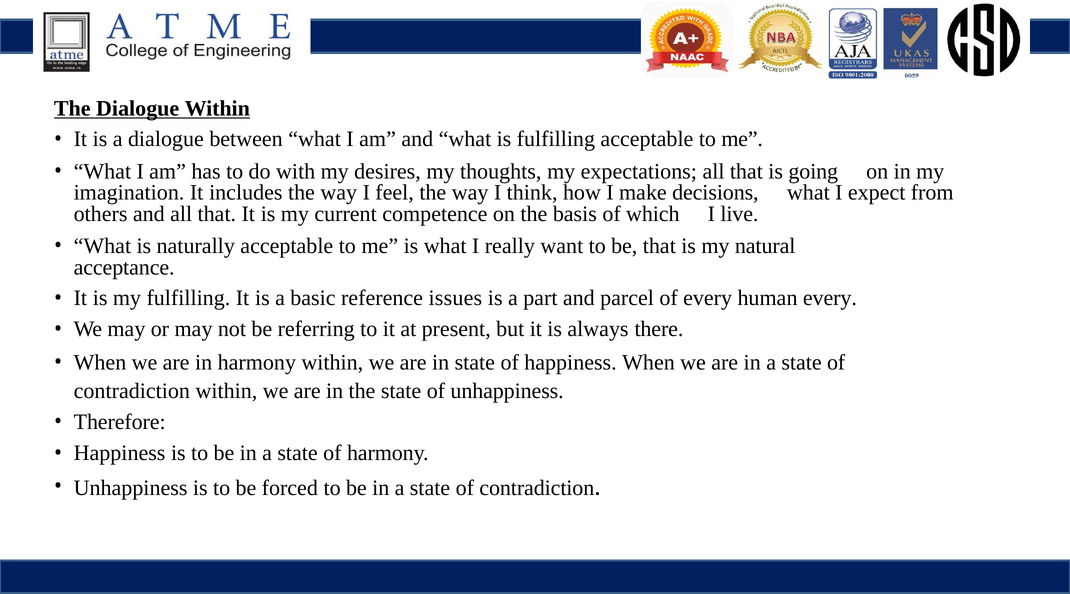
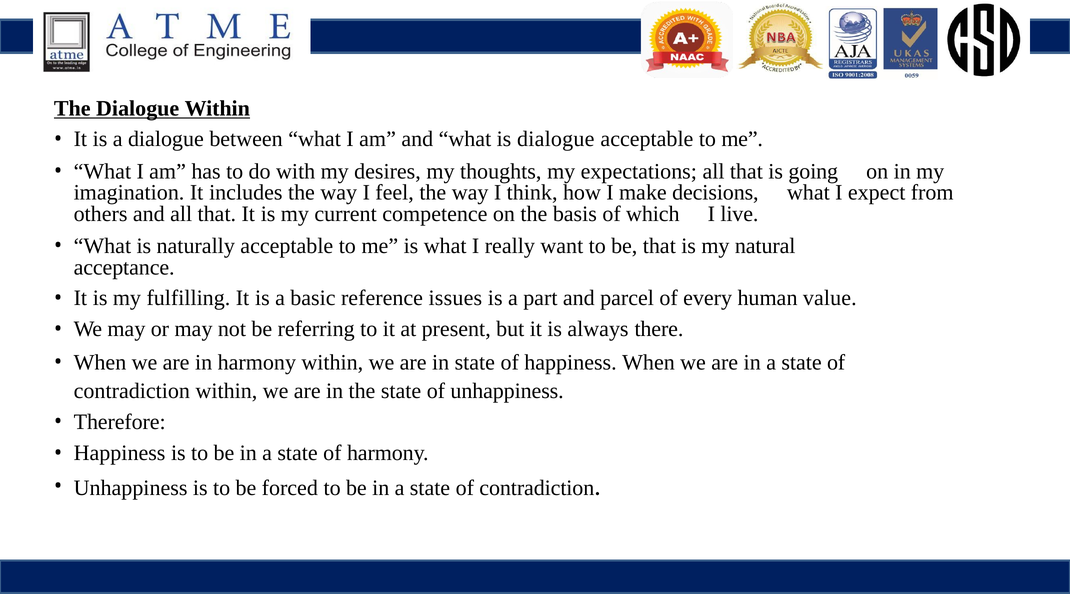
is fulfilling: fulfilling -> dialogue
human every: every -> value
